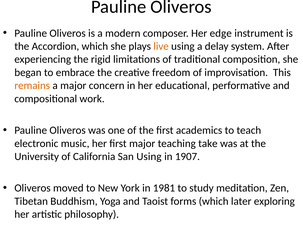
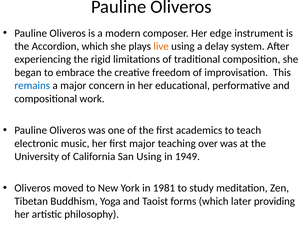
remains colour: orange -> blue
take: take -> over
1907: 1907 -> 1949
exploring: exploring -> providing
